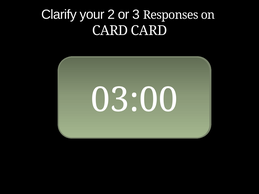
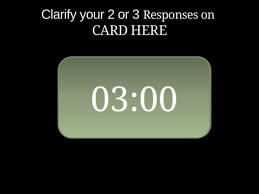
CARD CARD: CARD -> HERE
